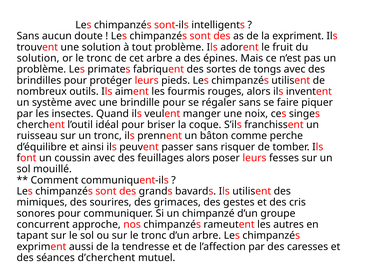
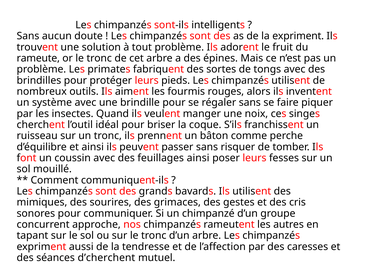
solution at (38, 58): solution -> rameute
feuillages alors: alors -> ainsi
